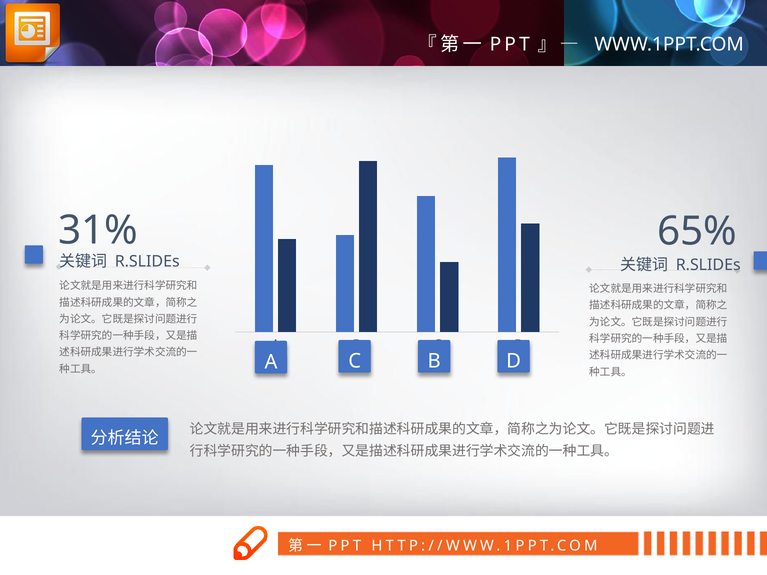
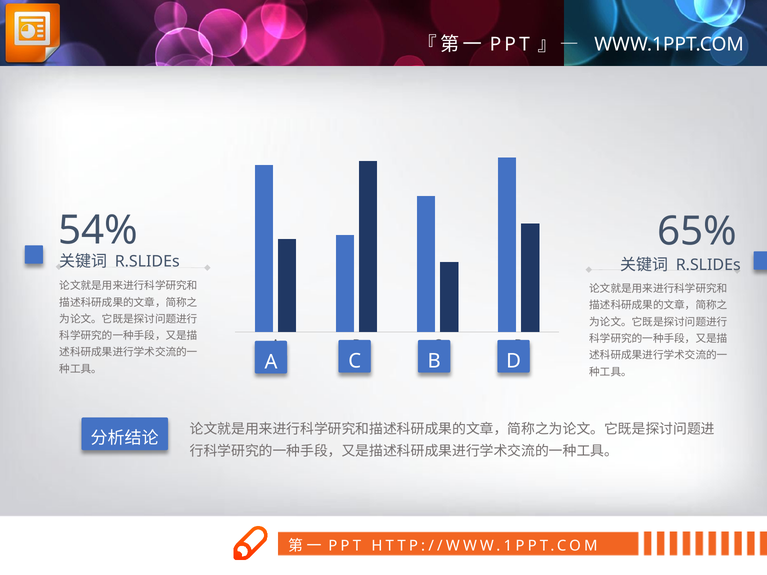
31%: 31% -> 54%
